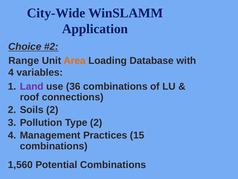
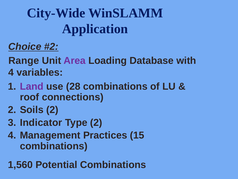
Area colour: orange -> purple
36: 36 -> 28
Pollution: Pollution -> Indicator
